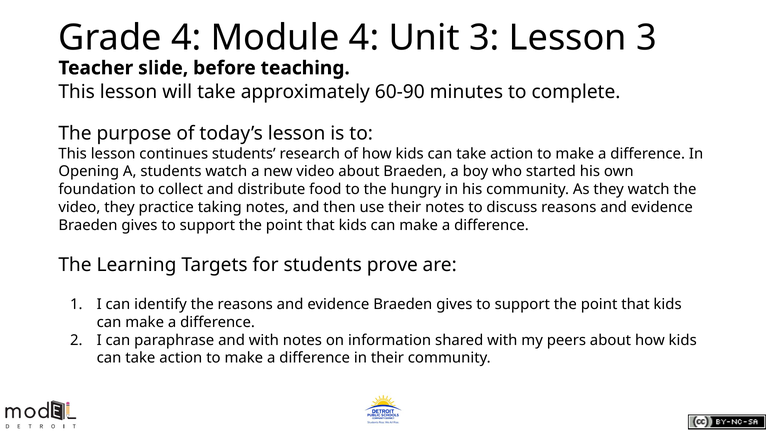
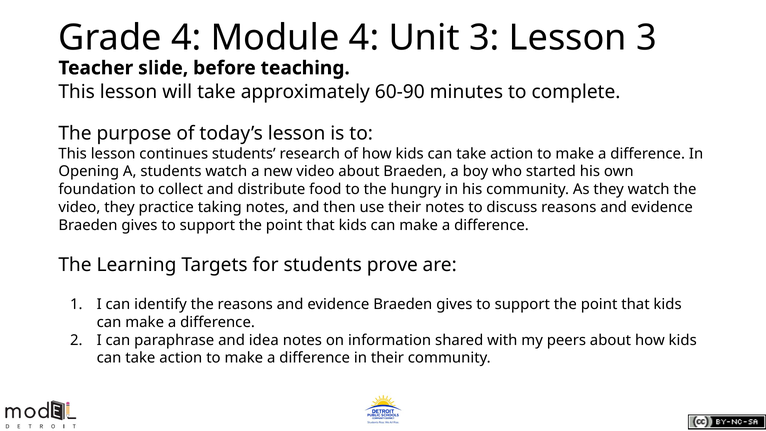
and with: with -> idea
